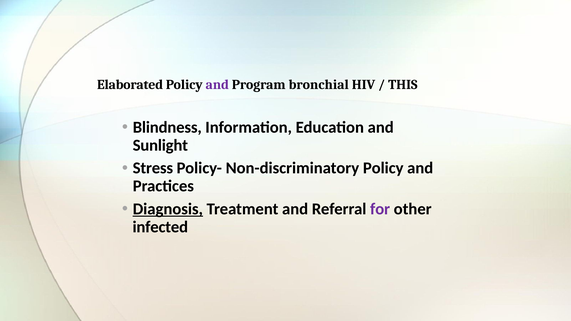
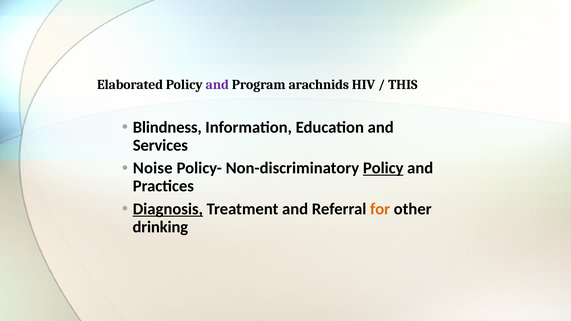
bronchial: bronchial -> arachnids
Sunlight: Sunlight -> Services
Stress: Stress -> Noise
Policy at (383, 168) underline: none -> present
for colour: purple -> orange
infected: infected -> drinking
